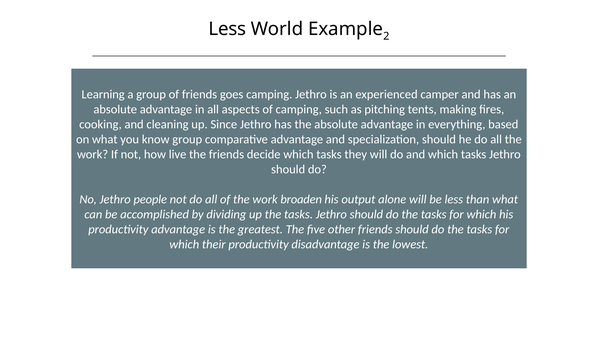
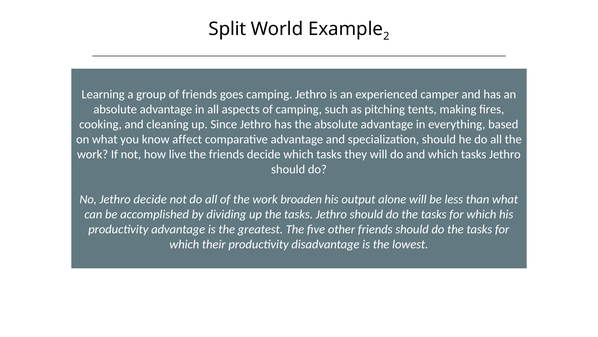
Less at (227, 29): Less -> Split
know group: group -> affect
Jethro people: people -> decide
